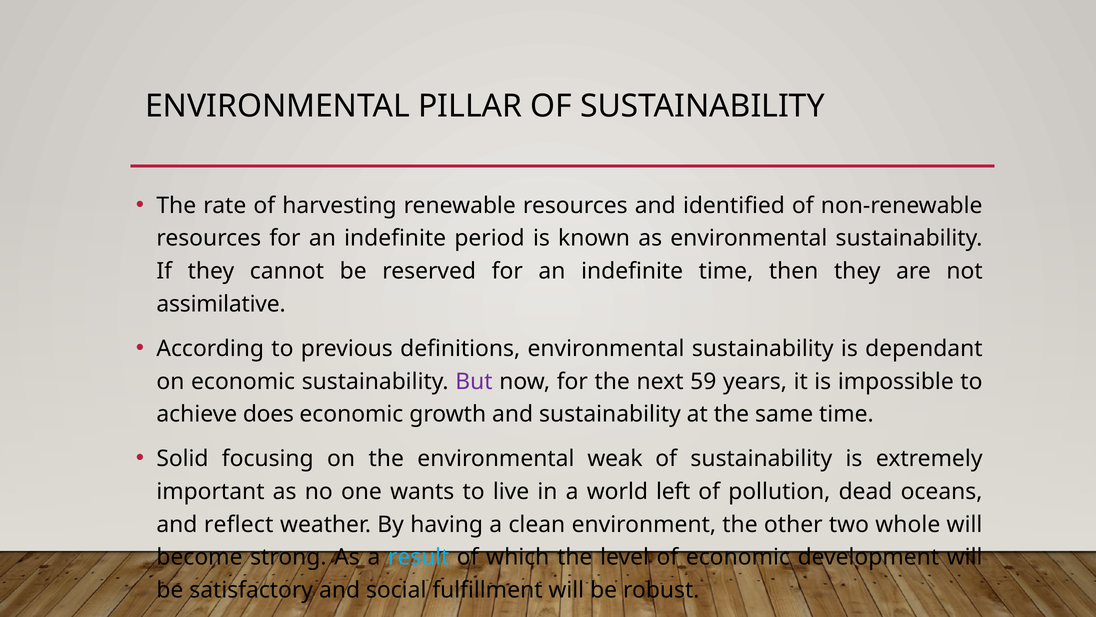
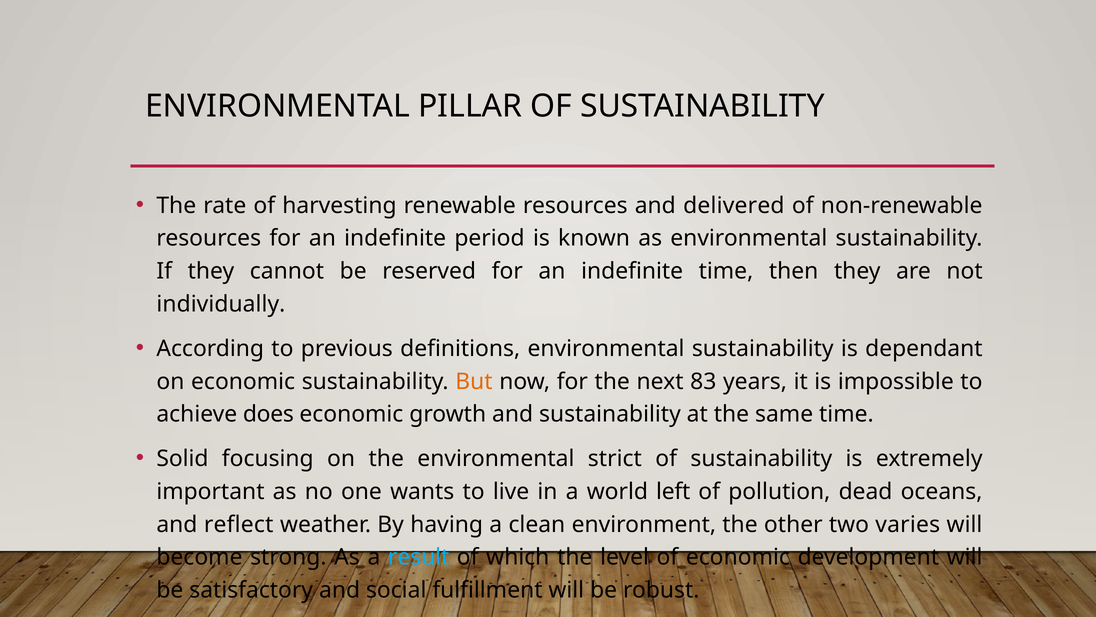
identified: identified -> delivered
assimilative: assimilative -> individually
But colour: purple -> orange
59: 59 -> 83
weak: weak -> strict
whole: whole -> varies
